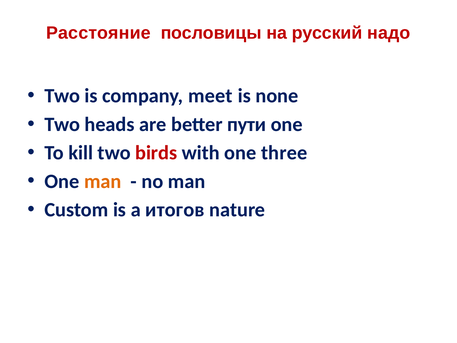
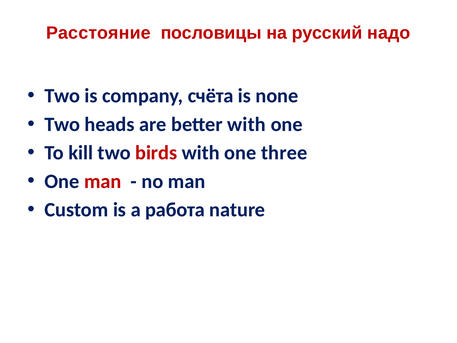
meet: meet -> счёта
better пути: пути -> with
man at (103, 181) colour: orange -> red
итогов: итогов -> работа
